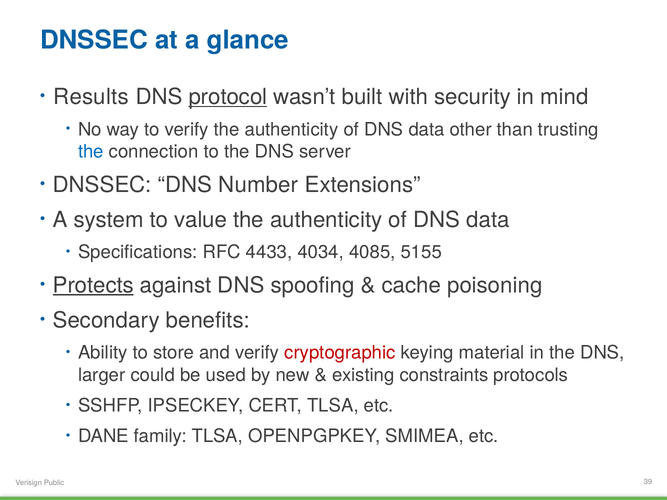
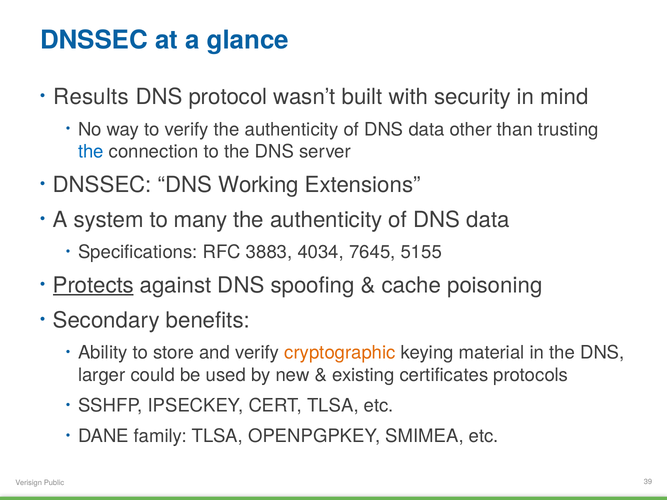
protocol underline: present -> none
Number: Number -> Working
value: value -> many
4433: 4433 -> 3883
4085: 4085 -> 7645
cryptographic colour: red -> orange
constraints: constraints -> certificates
